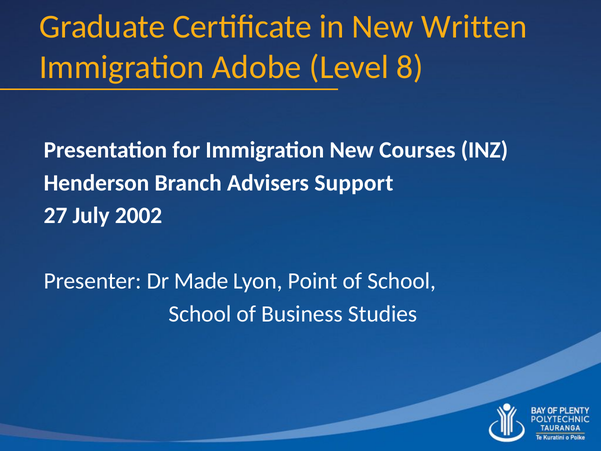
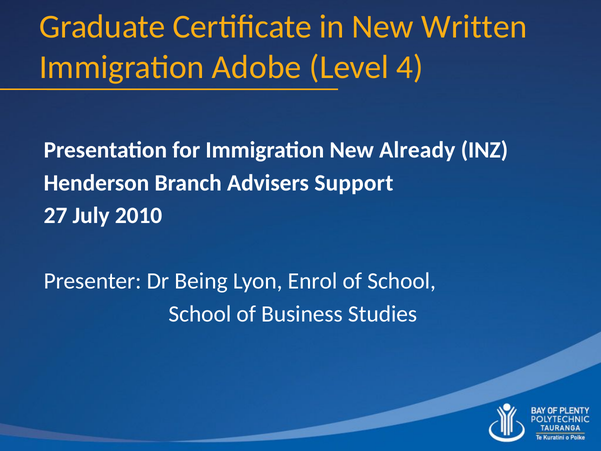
8: 8 -> 4
Courses: Courses -> Already
2002: 2002 -> 2010
Made: Made -> Being
Point: Point -> Enrol
